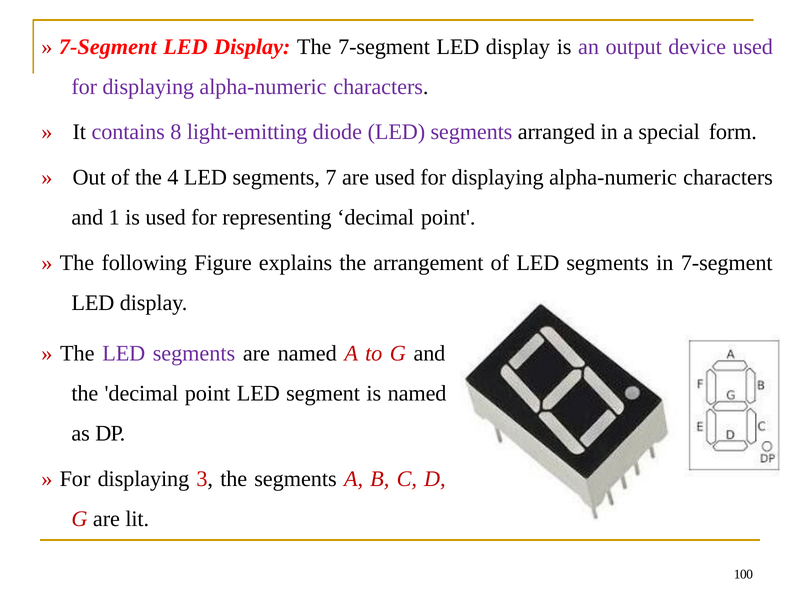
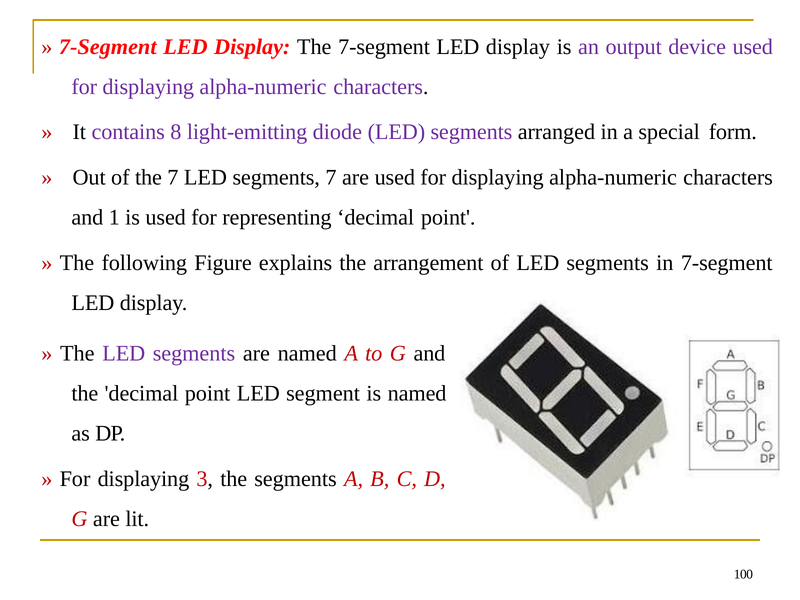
the 4: 4 -> 7
